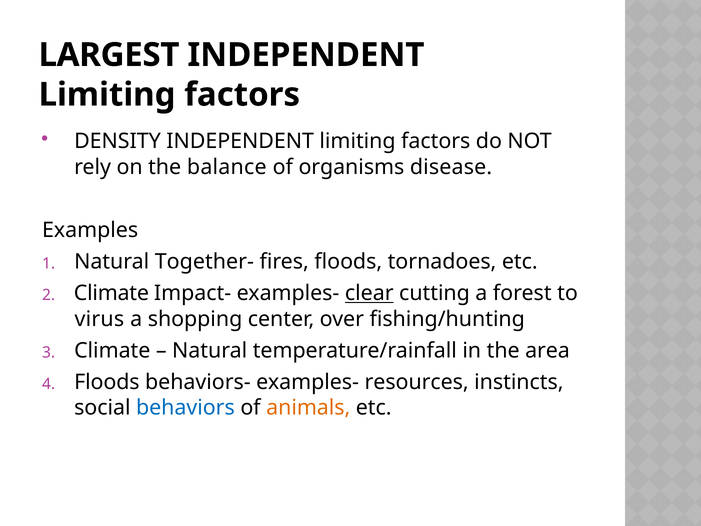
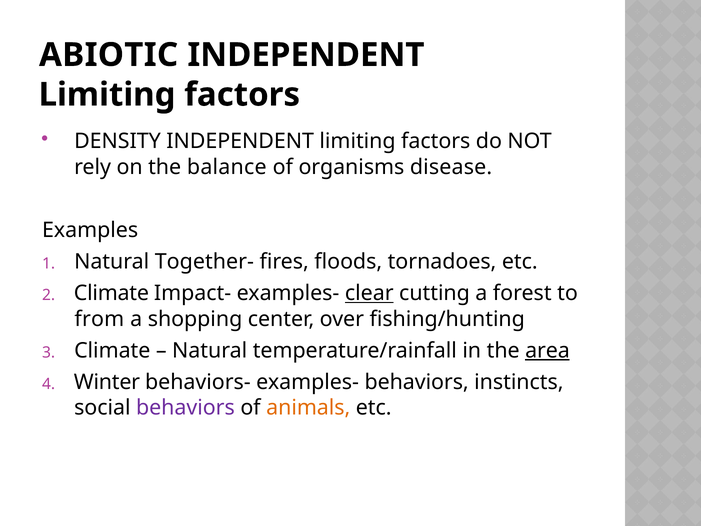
LARGEST: LARGEST -> ABIOTIC
virus: virus -> from
area underline: none -> present
Floods at (107, 382): Floods -> Winter
examples- resources: resources -> behaviors
behaviors at (185, 408) colour: blue -> purple
